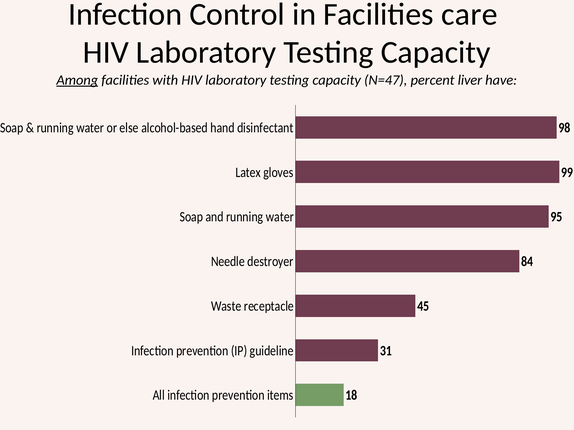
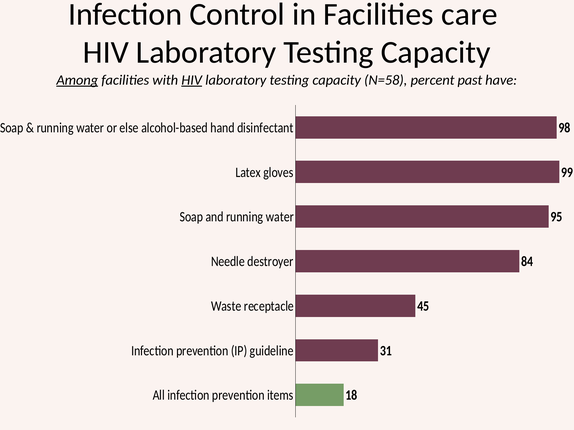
HIV at (192, 80) underline: none -> present
N=47: N=47 -> N=58
liver: liver -> past
